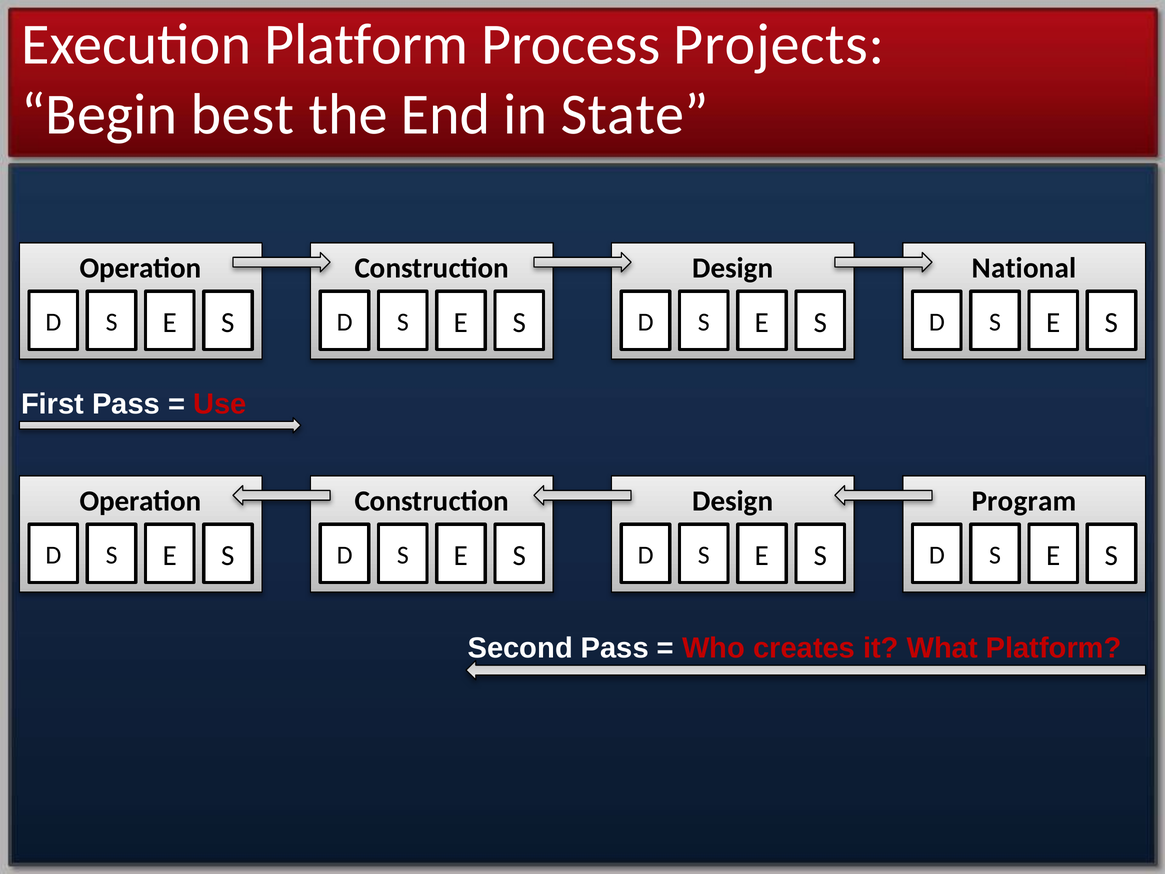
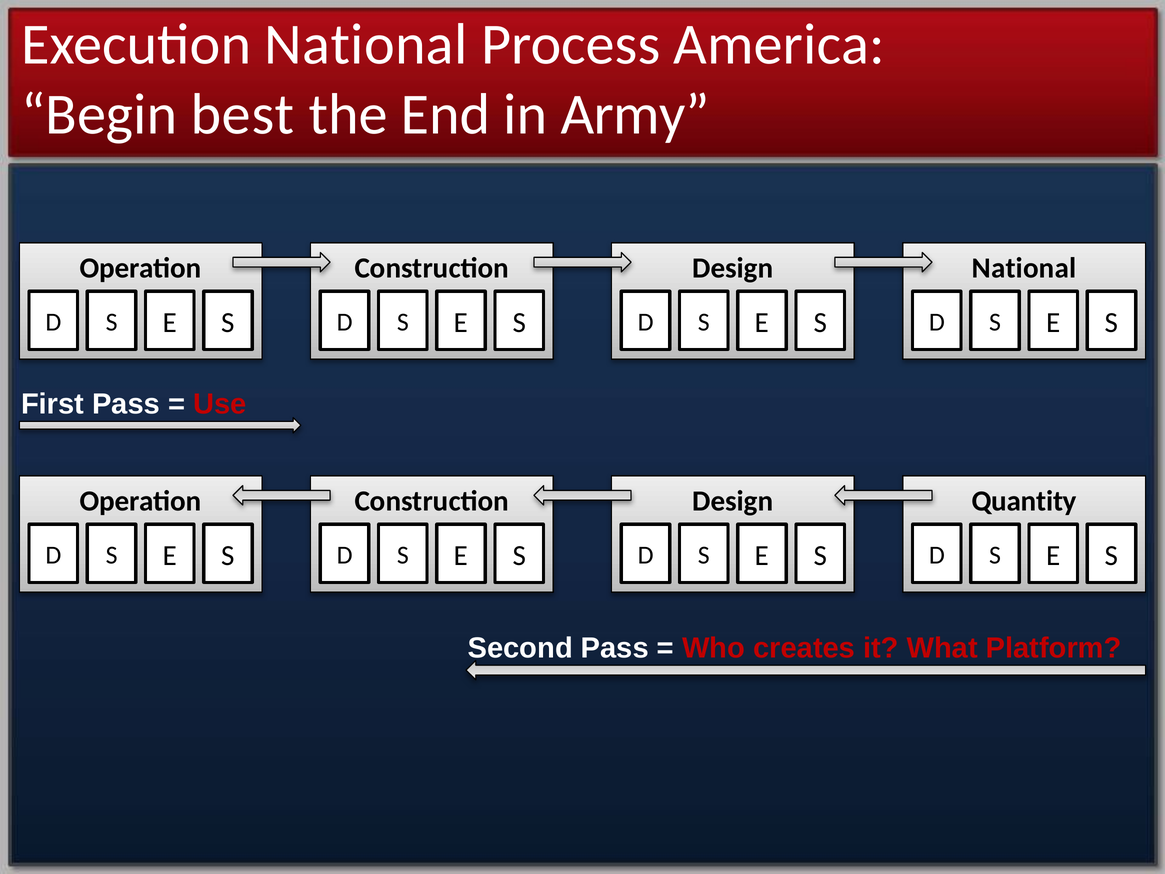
Execution Platform: Platform -> National
Projects: Projects -> America
State: State -> Army
Program: Program -> Quantity
